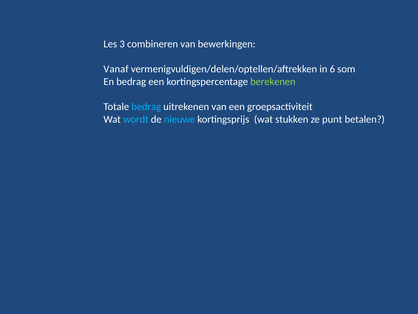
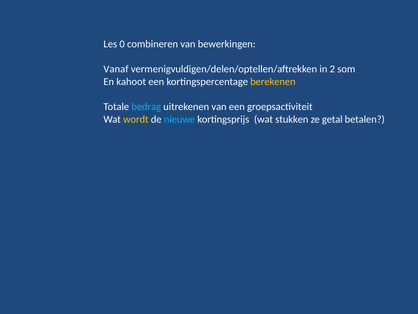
3: 3 -> 0
6: 6 -> 2
En bedrag: bedrag -> kahoot
berekenen colour: light green -> yellow
wordt colour: light blue -> yellow
punt: punt -> getal
